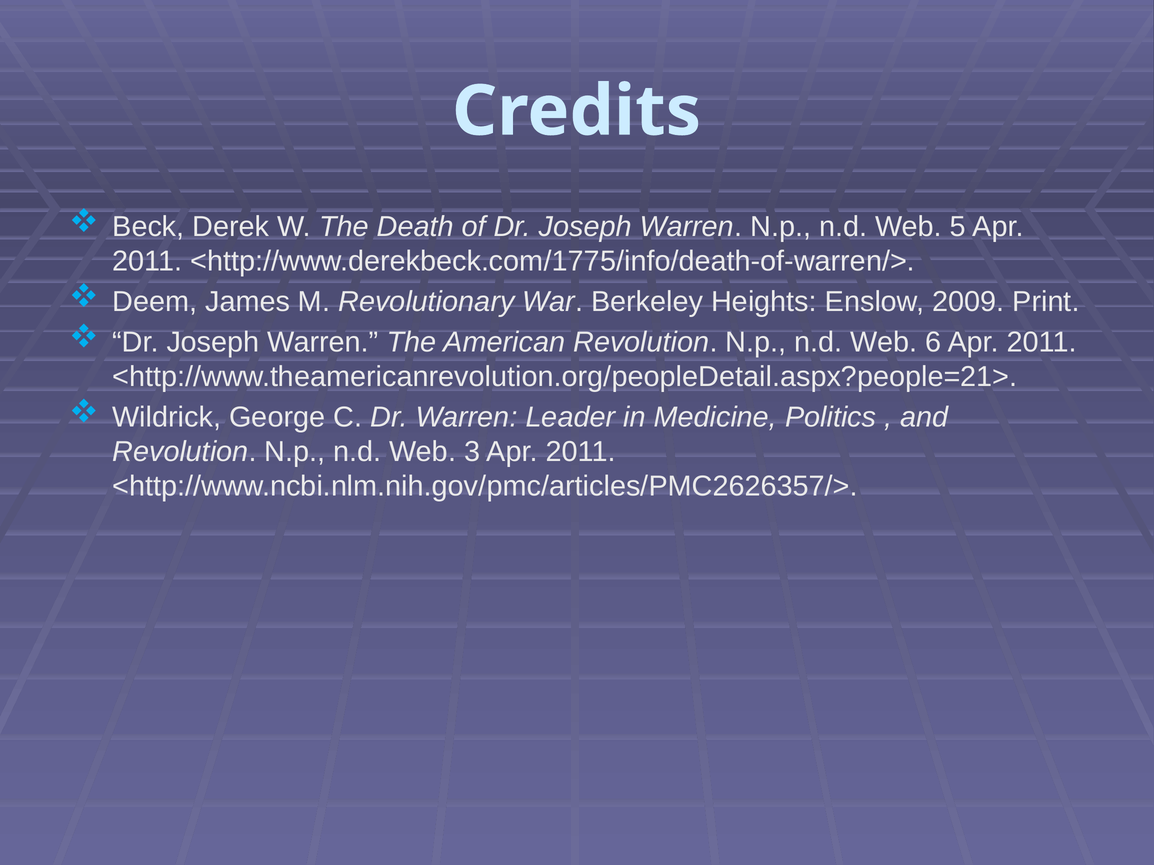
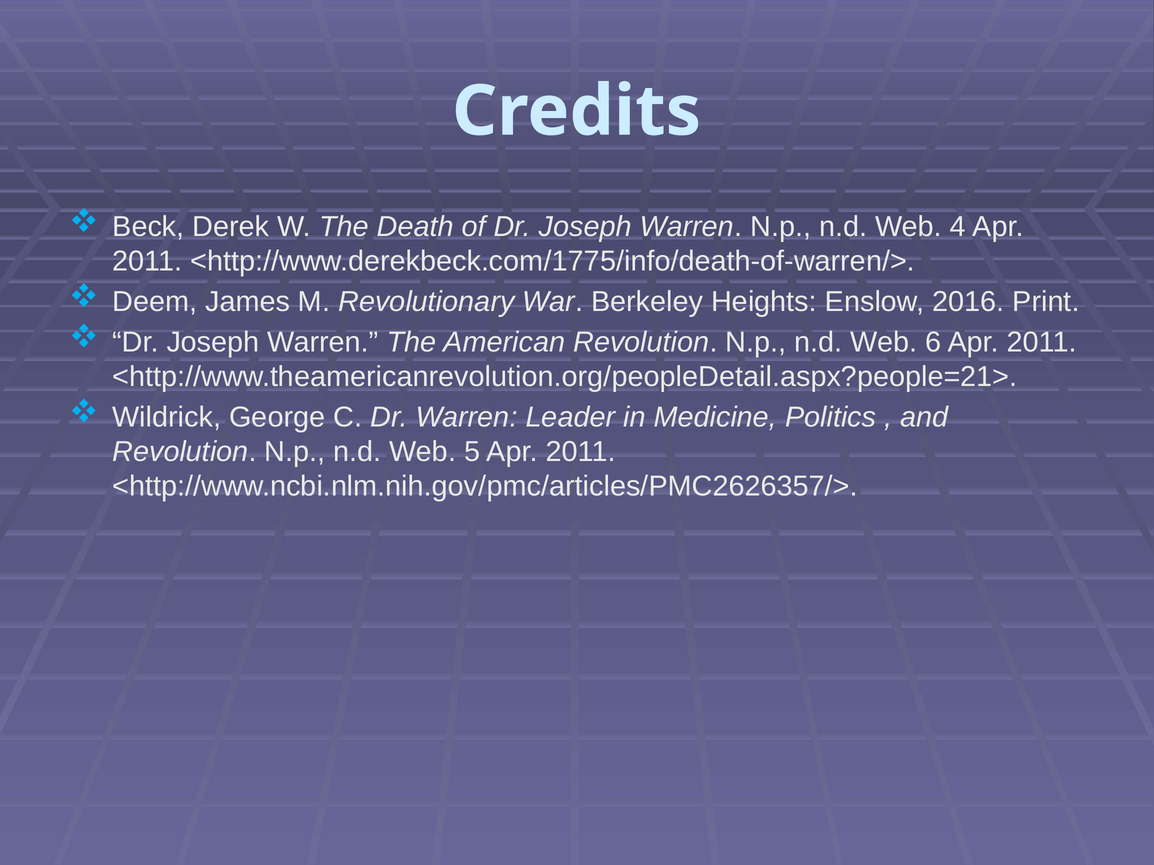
5: 5 -> 4
2009: 2009 -> 2016
3: 3 -> 5
